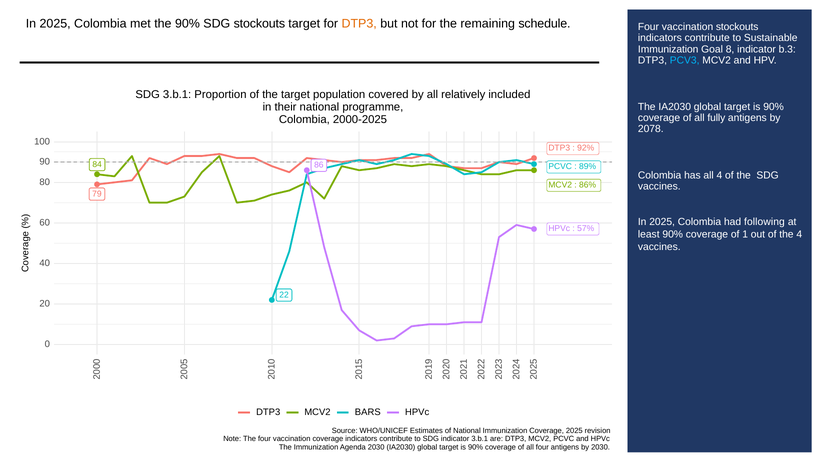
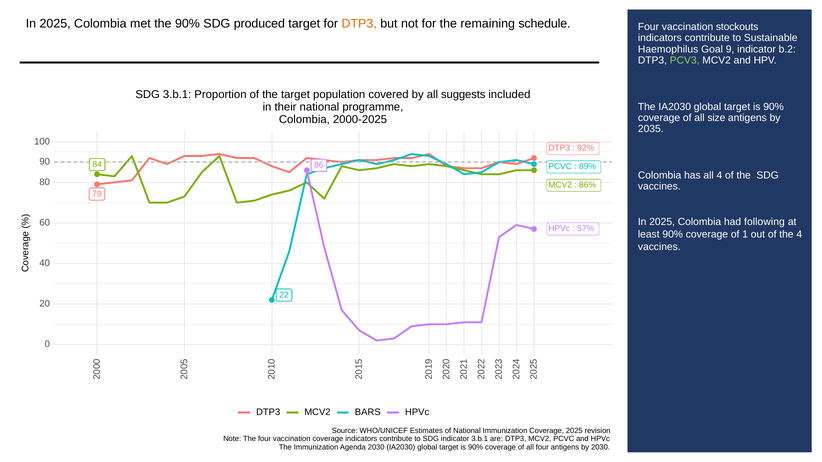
SDG stockouts: stockouts -> produced
Immunization at (668, 49): Immunization -> Haemophilus
Goal 8: 8 -> 9
b.3: b.3 -> b.2
PCV3 colour: light blue -> light green
relatively: relatively -> suggests
fully: fully -> size
2078: 2078 -> 2035
